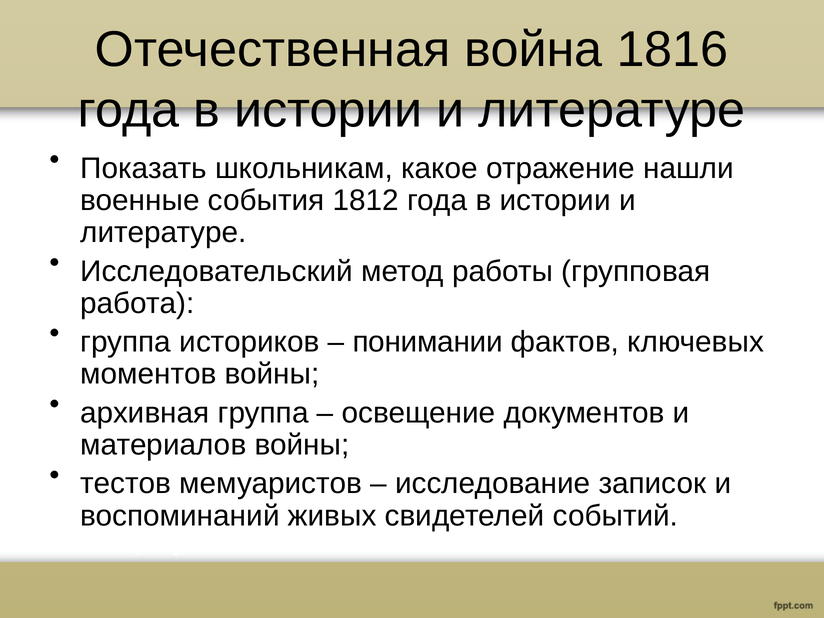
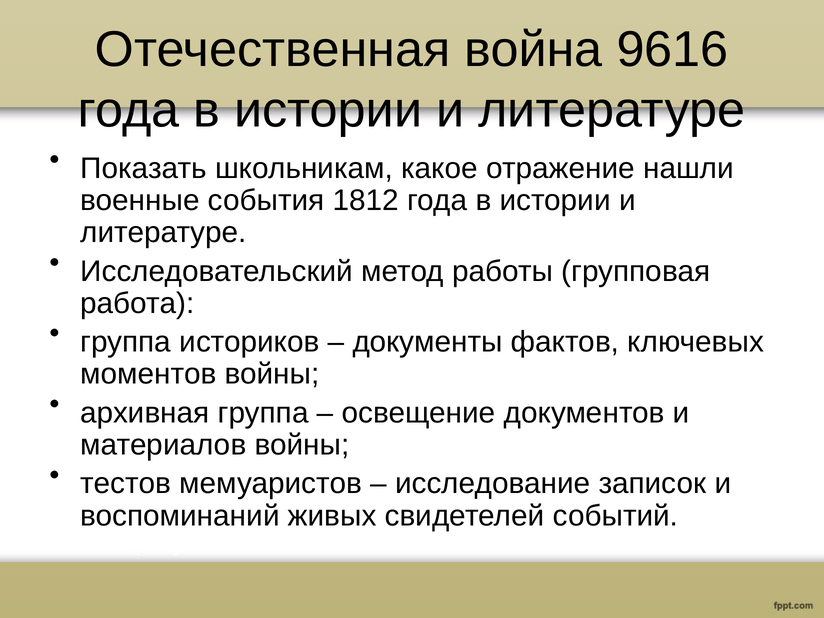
1816: 1816 -> 9616
понимании: понимании -> документы
